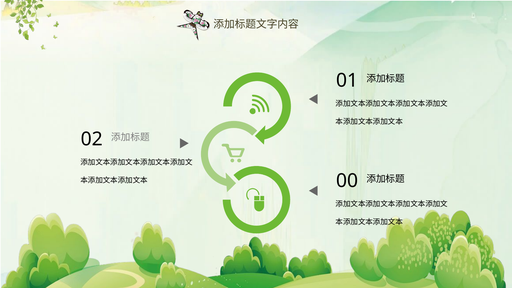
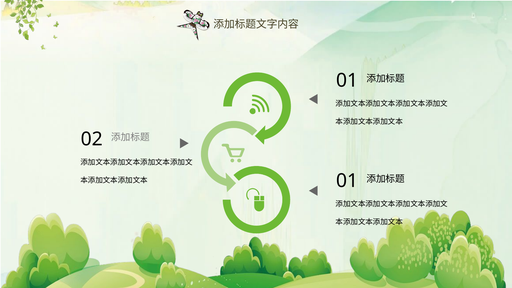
00 at (347, 181): 00 -> 01
